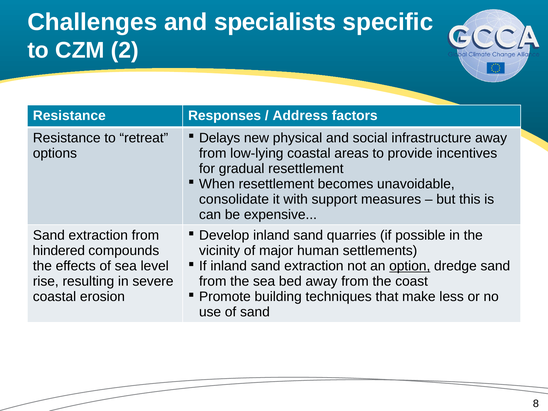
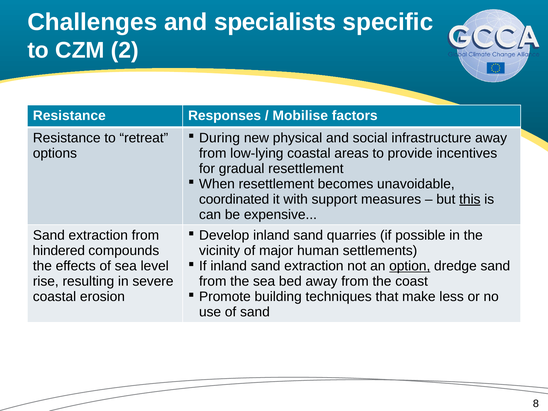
Address: Address -> Mobilise
Delays: Delays -> During
consolidate: consolidate -> coordinated
this underline: none -> present
